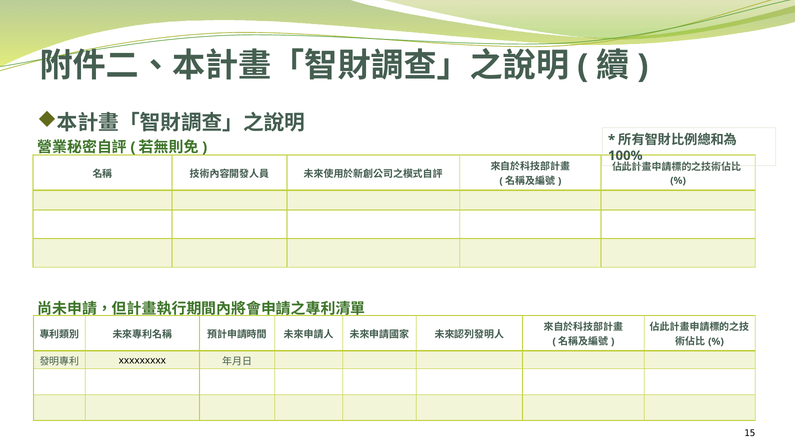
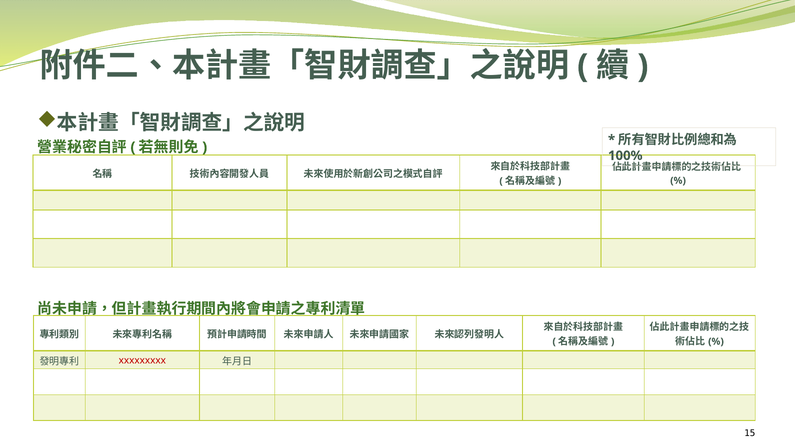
xxxxxxxxx colour: black -> red
